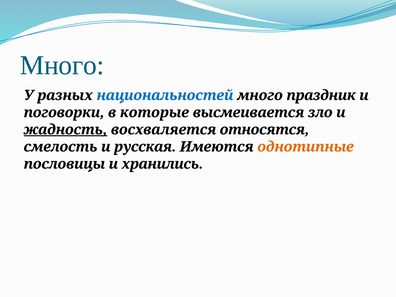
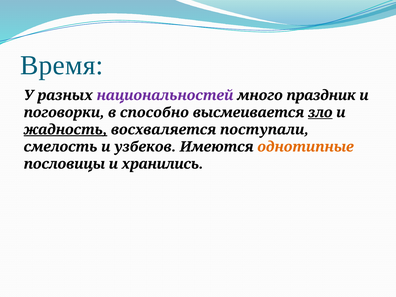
Много at (62, 65): Много -> Время
национальностей colour: blue -> purple
которые: которые -> способно
зло underline: none -> present
относятся: относятся -> поступали
русская: русская -> узбеков
